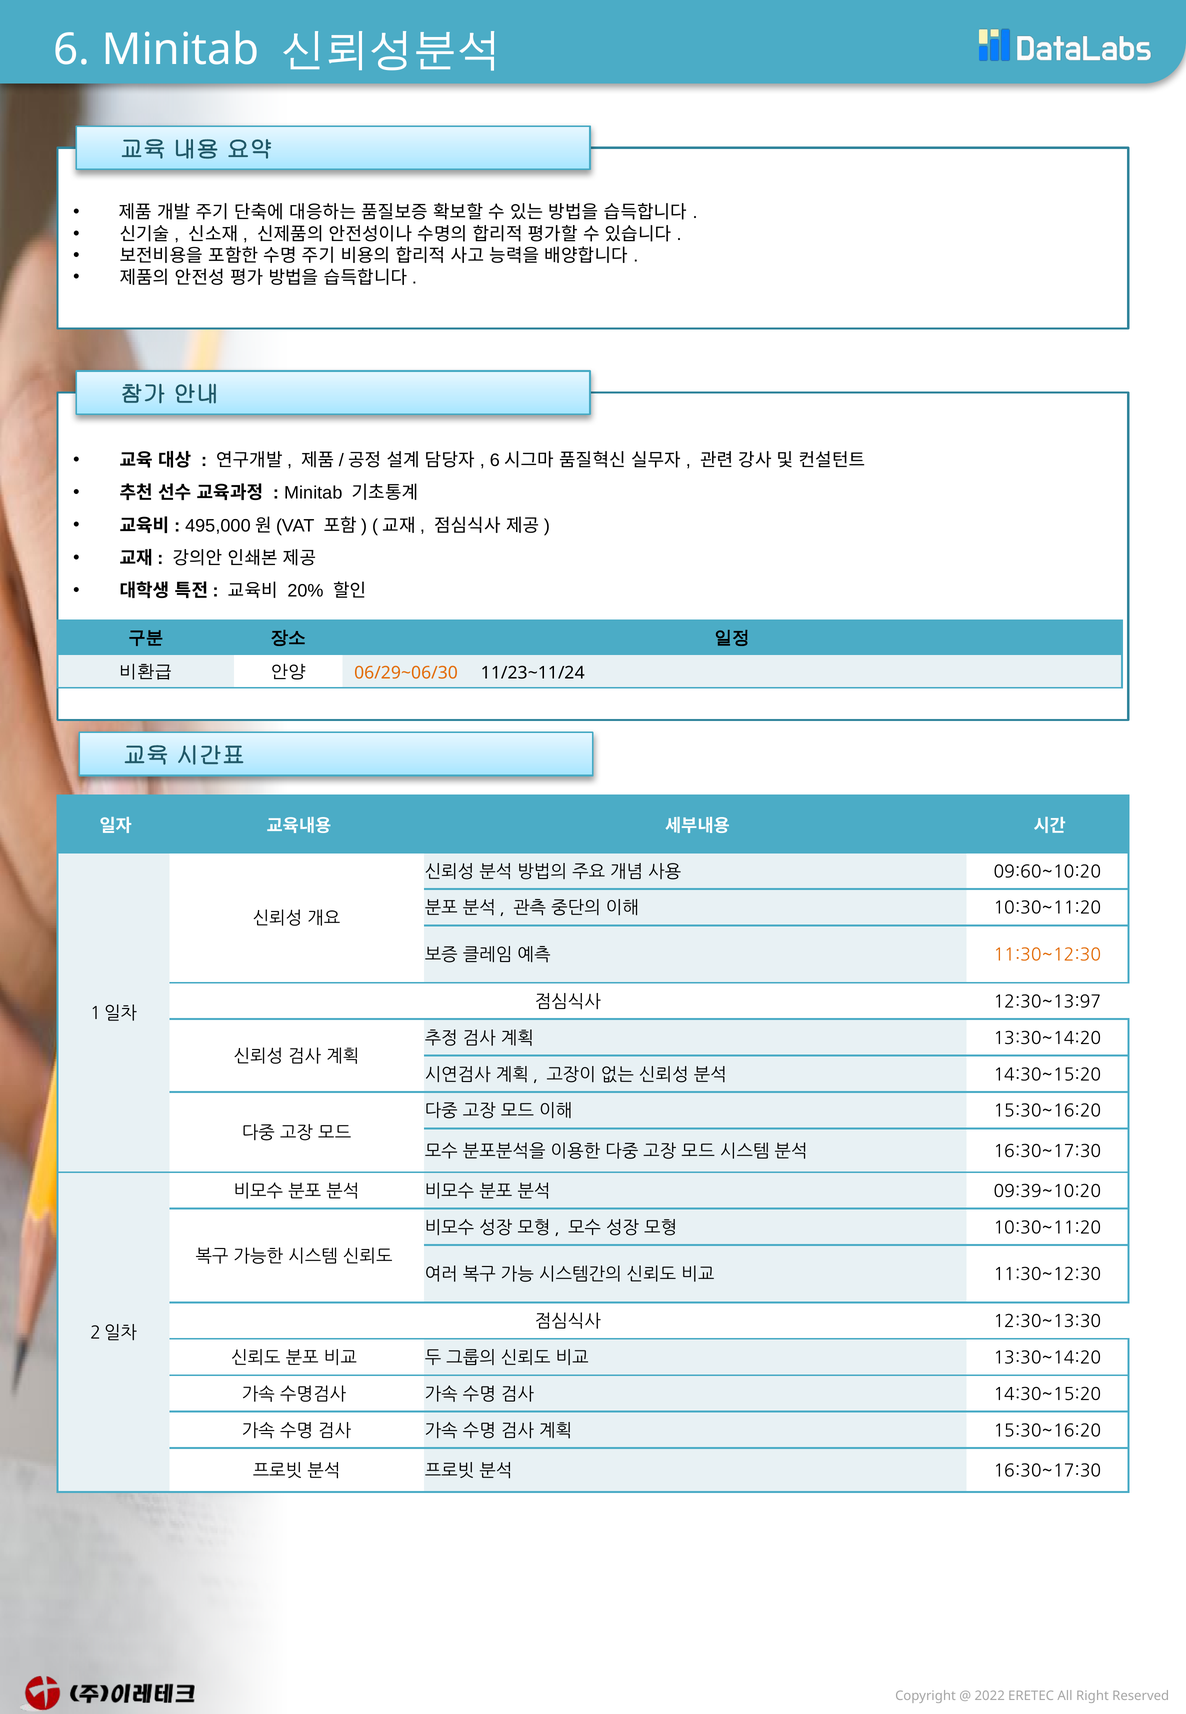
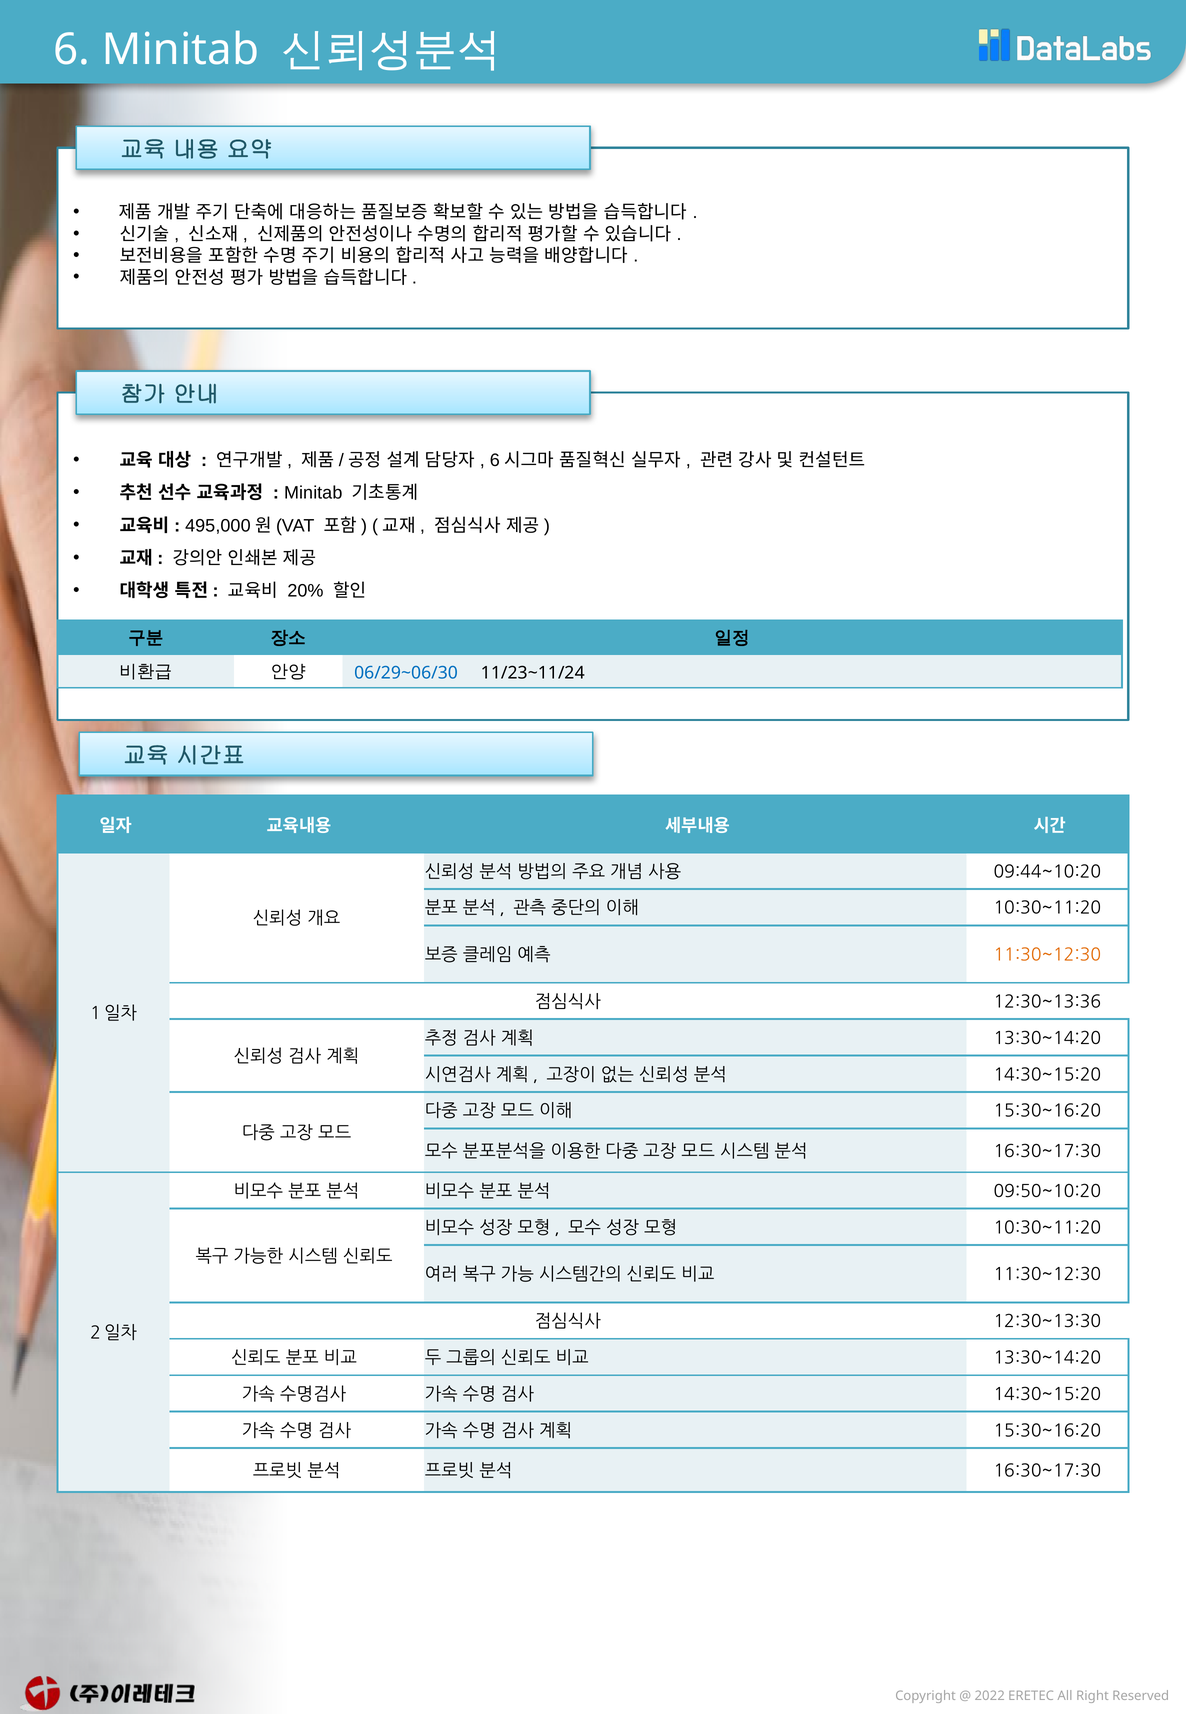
06/29~06/30 colour: orange -> blue
09:60~10:20: 09:60~10:20 -> 09:44~10:20
12:30~13:97: 12:30~13:97 -> 12:30~13:36
09:39~10:20: 09:39~10:20 -> 09:50~10:20
